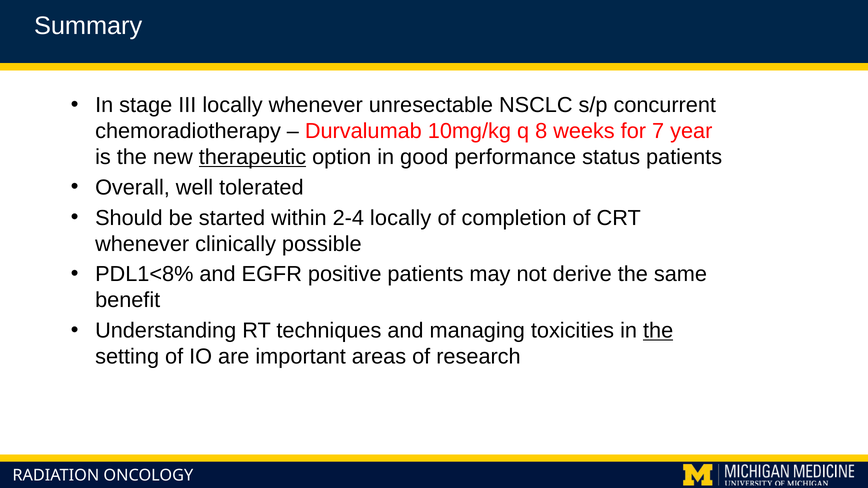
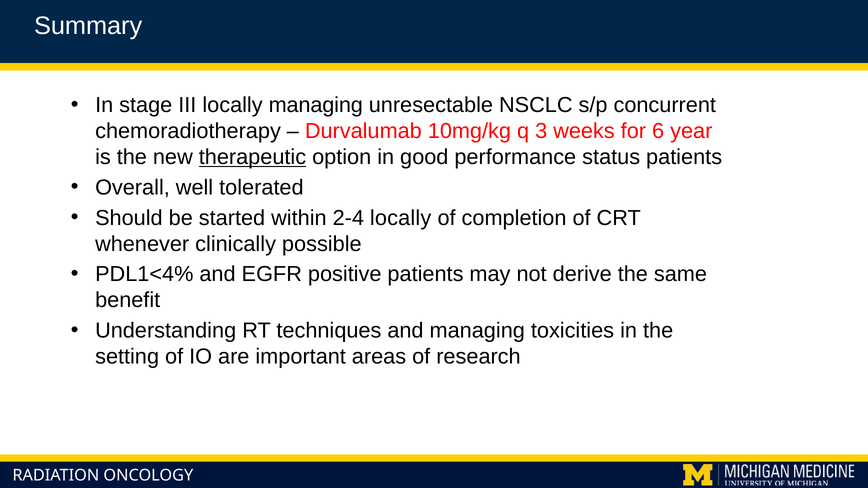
locally whenever: whenever -> managing
8: 8 -> 3
7: 7 -> 6
PDL1<8%: PDL1<8% -> PDL1<4%
the at (658, 331) underline: present -> none
